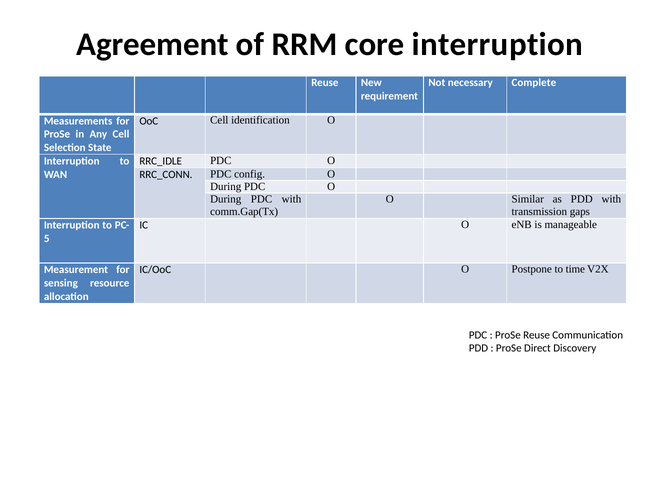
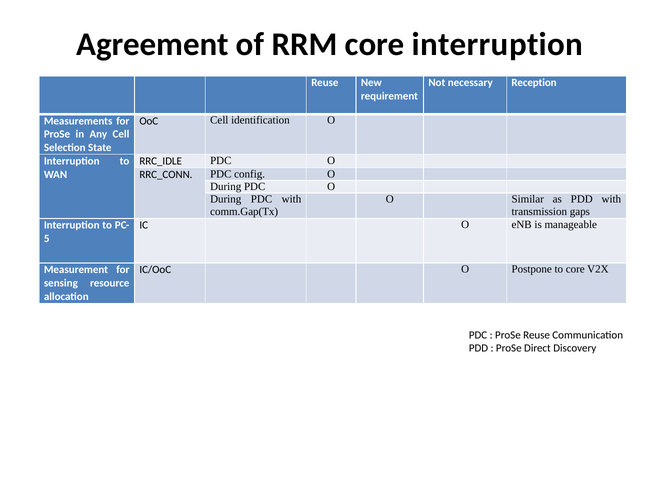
Complete: Complete -> Reception
to time: time -> core
